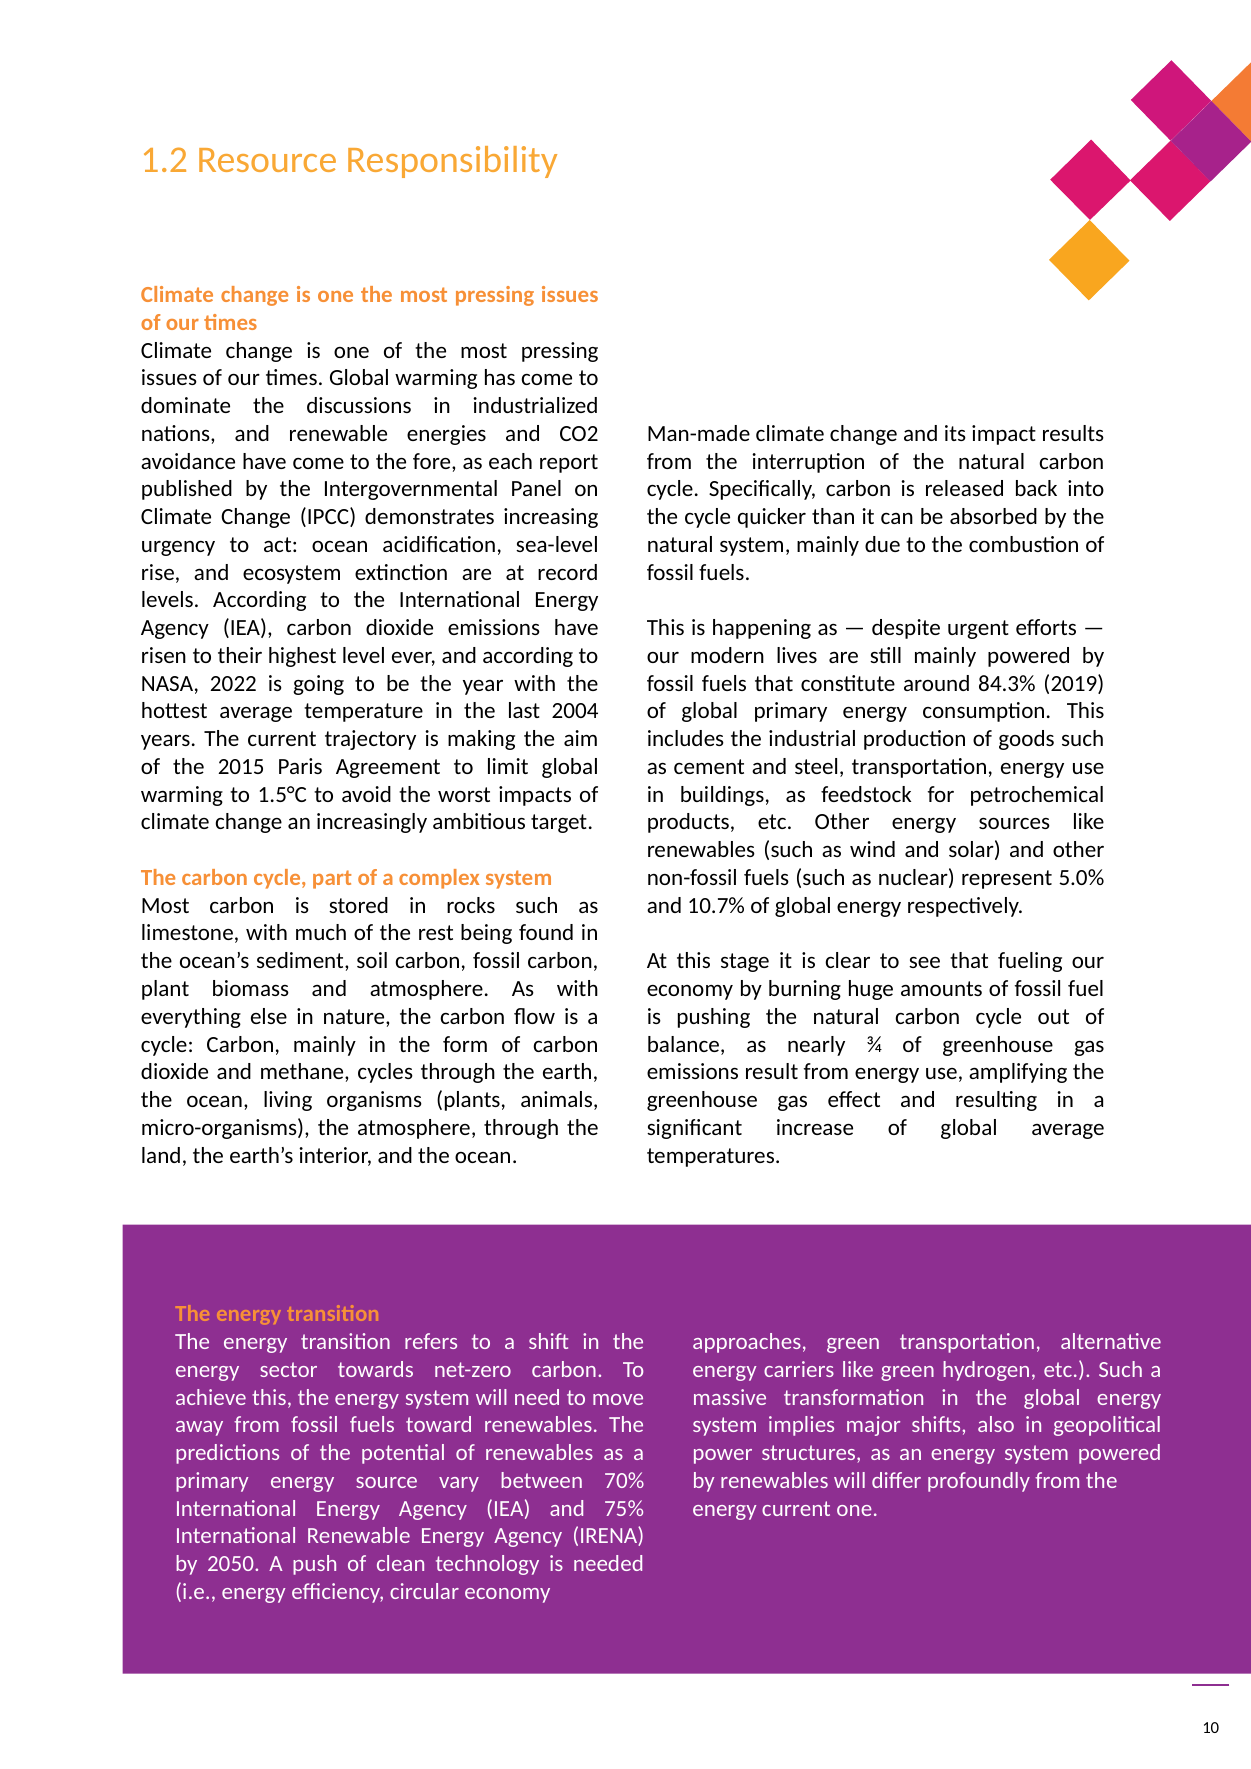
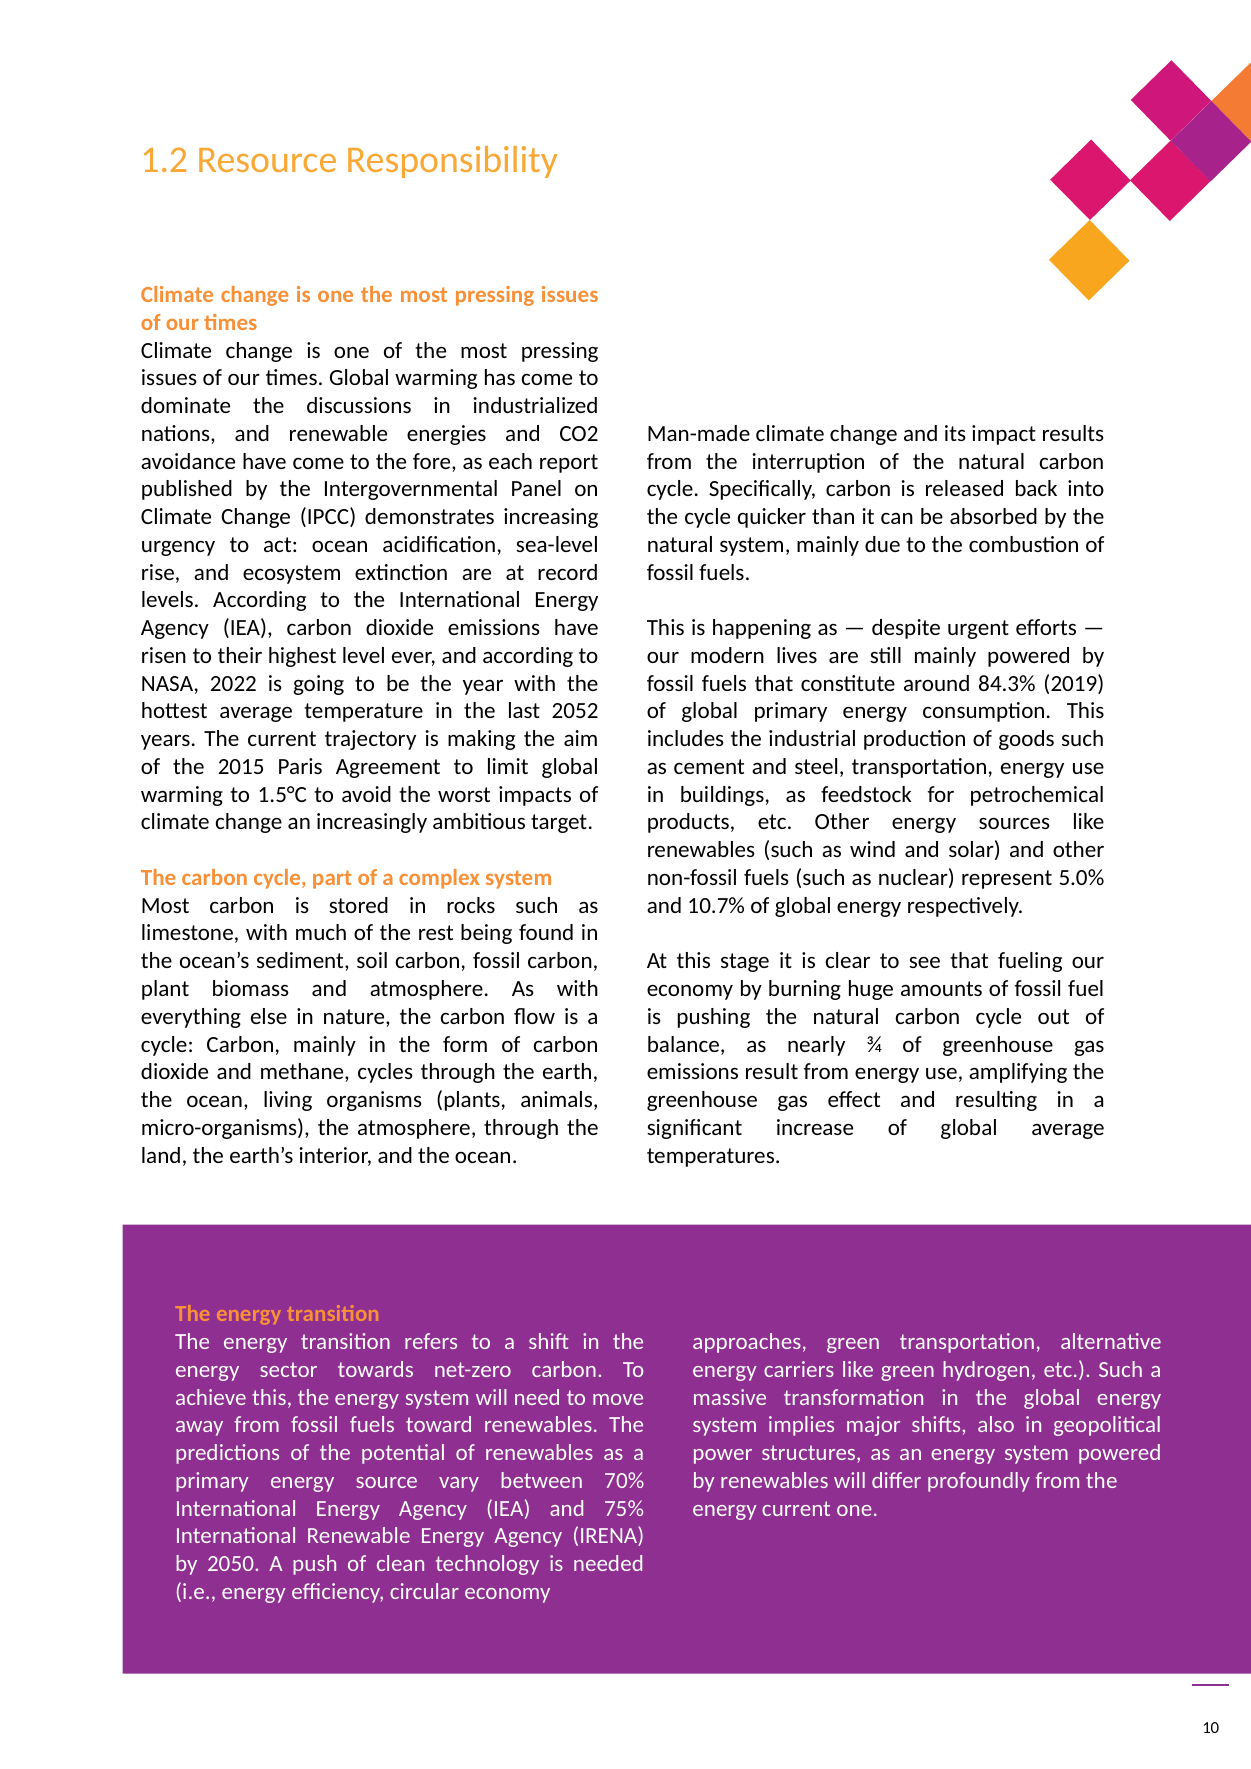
2004: 2004 -> 2052
